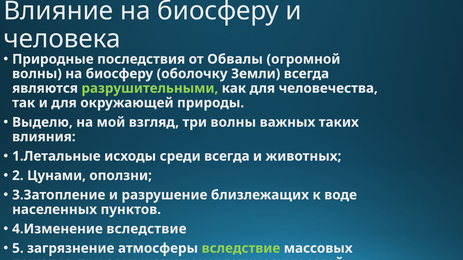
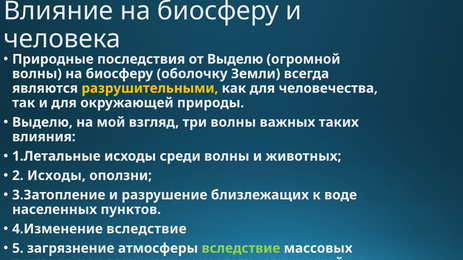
от Обвалы: Обвалы -> Выделю
разрушительными colour: light green -> yellow
среди всегда: всегда -> волны
2 Цунами: Цунами -> Исходы
